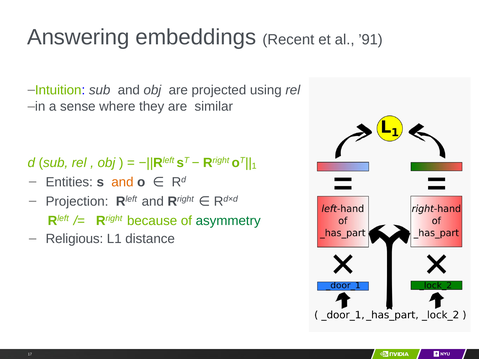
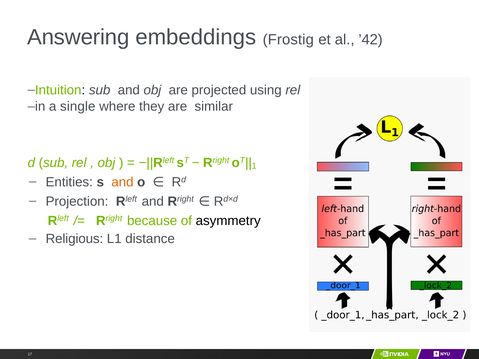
Recent: Recent -> Frostig
’91: ’91 -> ’42
sense: sense -> single
asymmetry colour: green -> black
